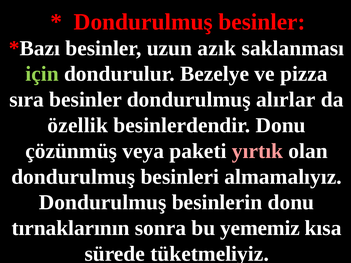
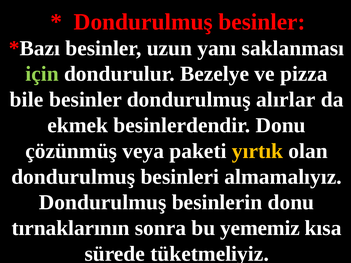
azık: azık -> yanı
sıra: sıra -> bile
özellik: özellik -> ekmek
yırtık colour: pink -> yellow
